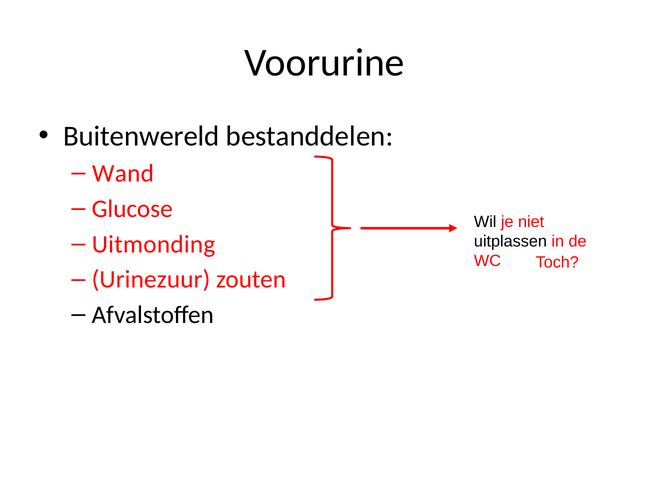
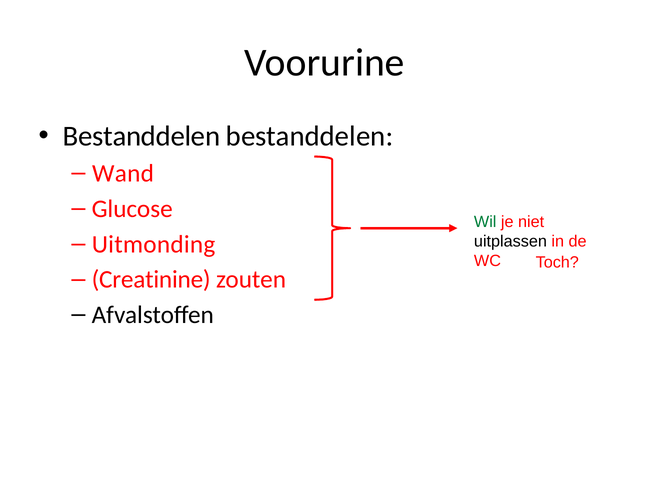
Buitenwereld at (141, 136): Buitenwereld -> Bestanddelen
Wil colour: black -> green
Urinezuur: Urinezuur -> Creatinine
